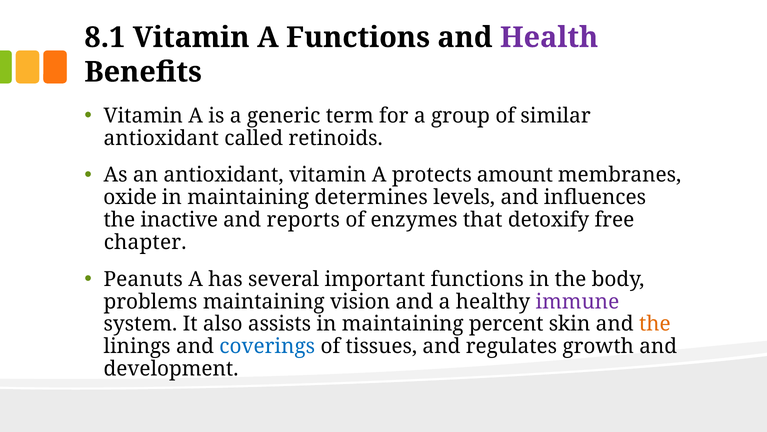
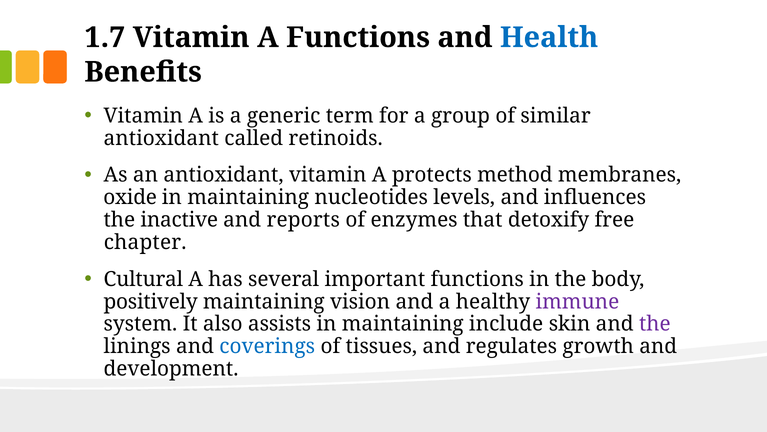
8.1: 8.1 -> 1.7
Health colour: purple -> blue
amount: amount -> method
determines: determines -> nucleotides
Peanuts: Peanuts -> Cultural
problems: problems -> positively
percent: percent -> include
the at (655, 324) colour: orange -> purple
